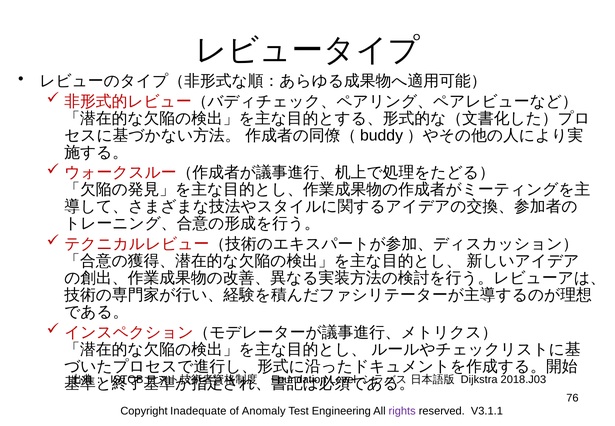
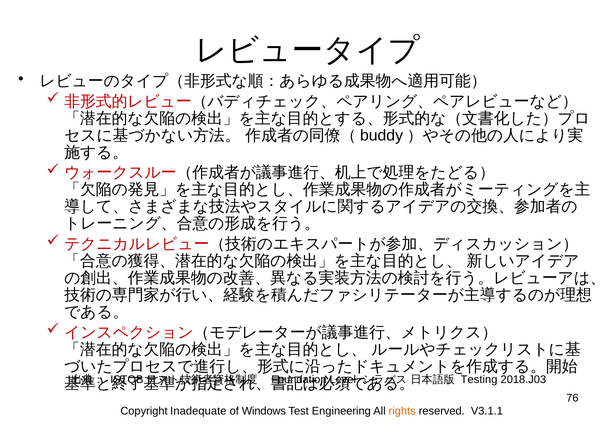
Dijkstra: Dijkstra -> Testing
Anomaly: Anomaly -> Windows
rights colour: purple -> orange
